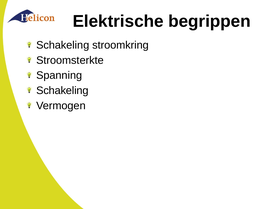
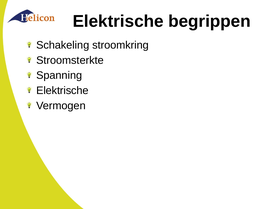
Schakeling at (62, 91): Schakeling -> Elektrische
